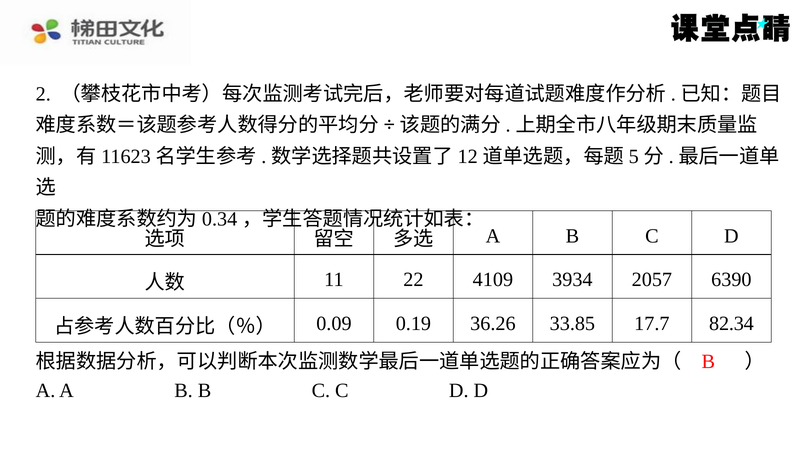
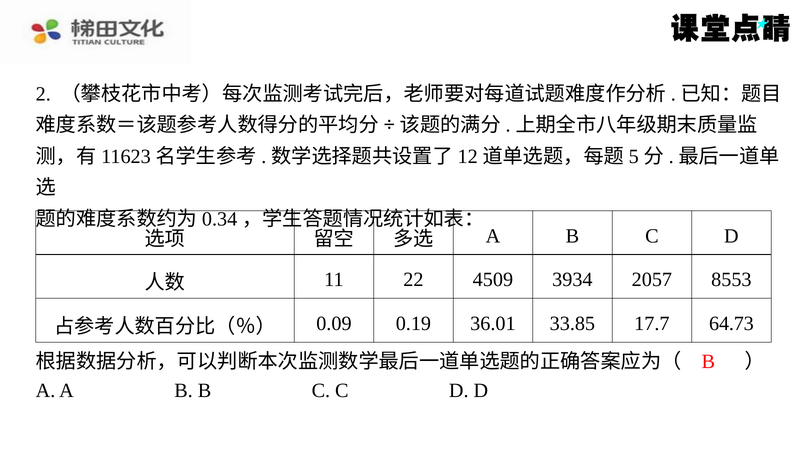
4109: 4109 -> 4509
6390: 6390 -> 8553
36.26: 36.26 -> 36.01
82.34: 82.34 -> 64.73
